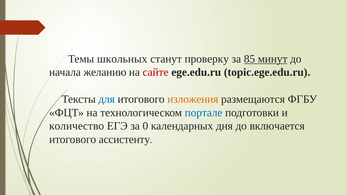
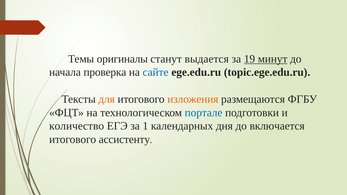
школьных: школьных -> оригиналы
проверку: проверку -> выдается
85: 85 -> 19
желанию: желанию -> проверка
сайте colour: red -> blue
для colour: blue -> orange
0: 0 -> 1
